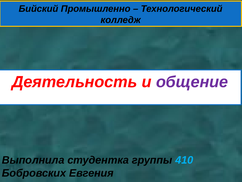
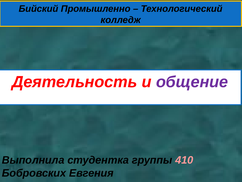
410 colour: light blue -> pink
